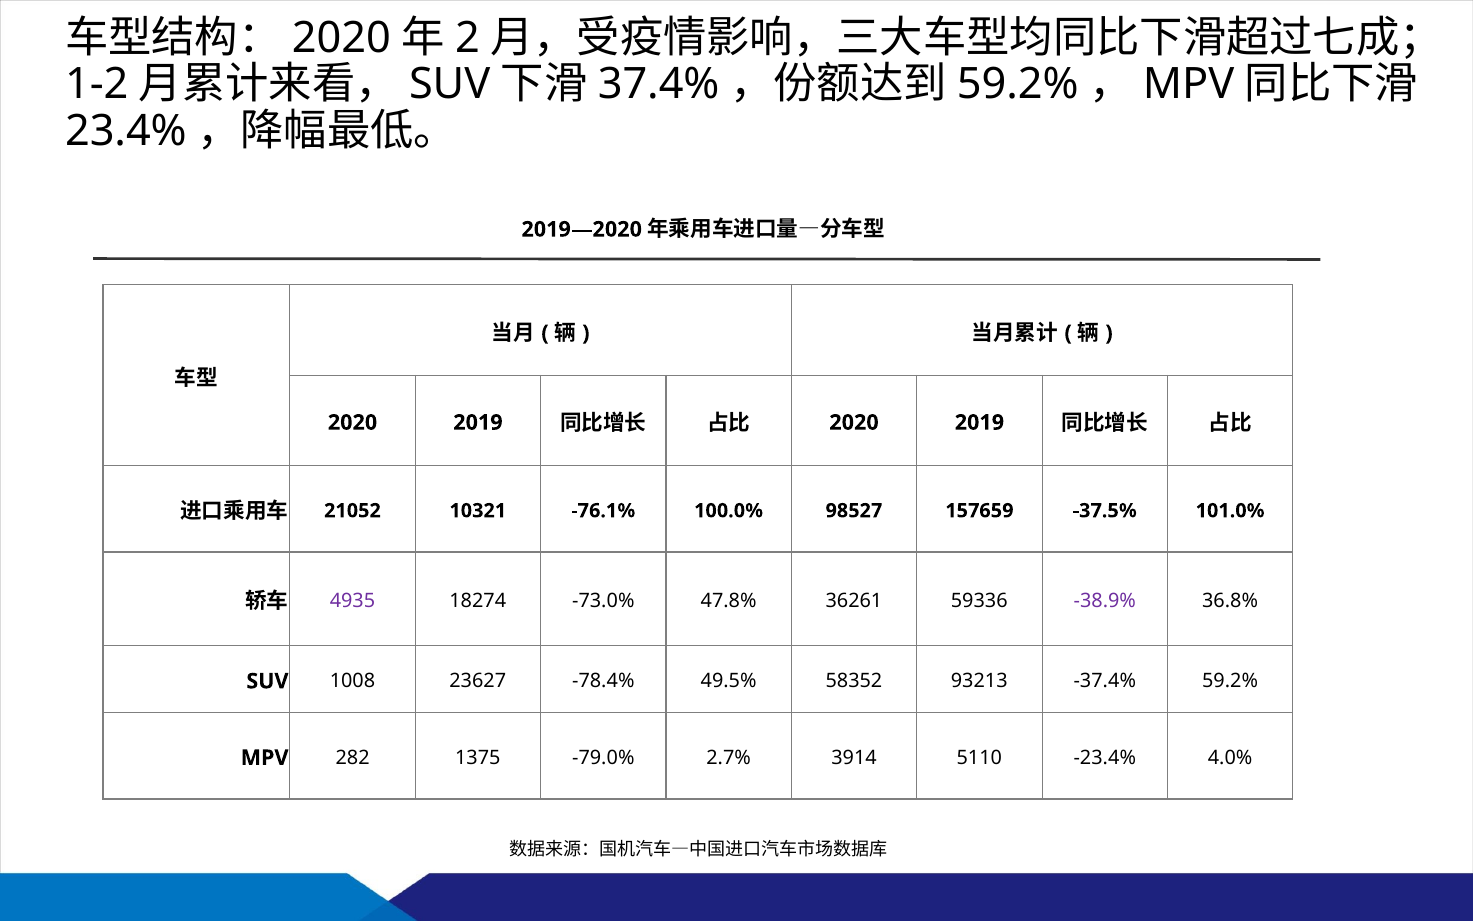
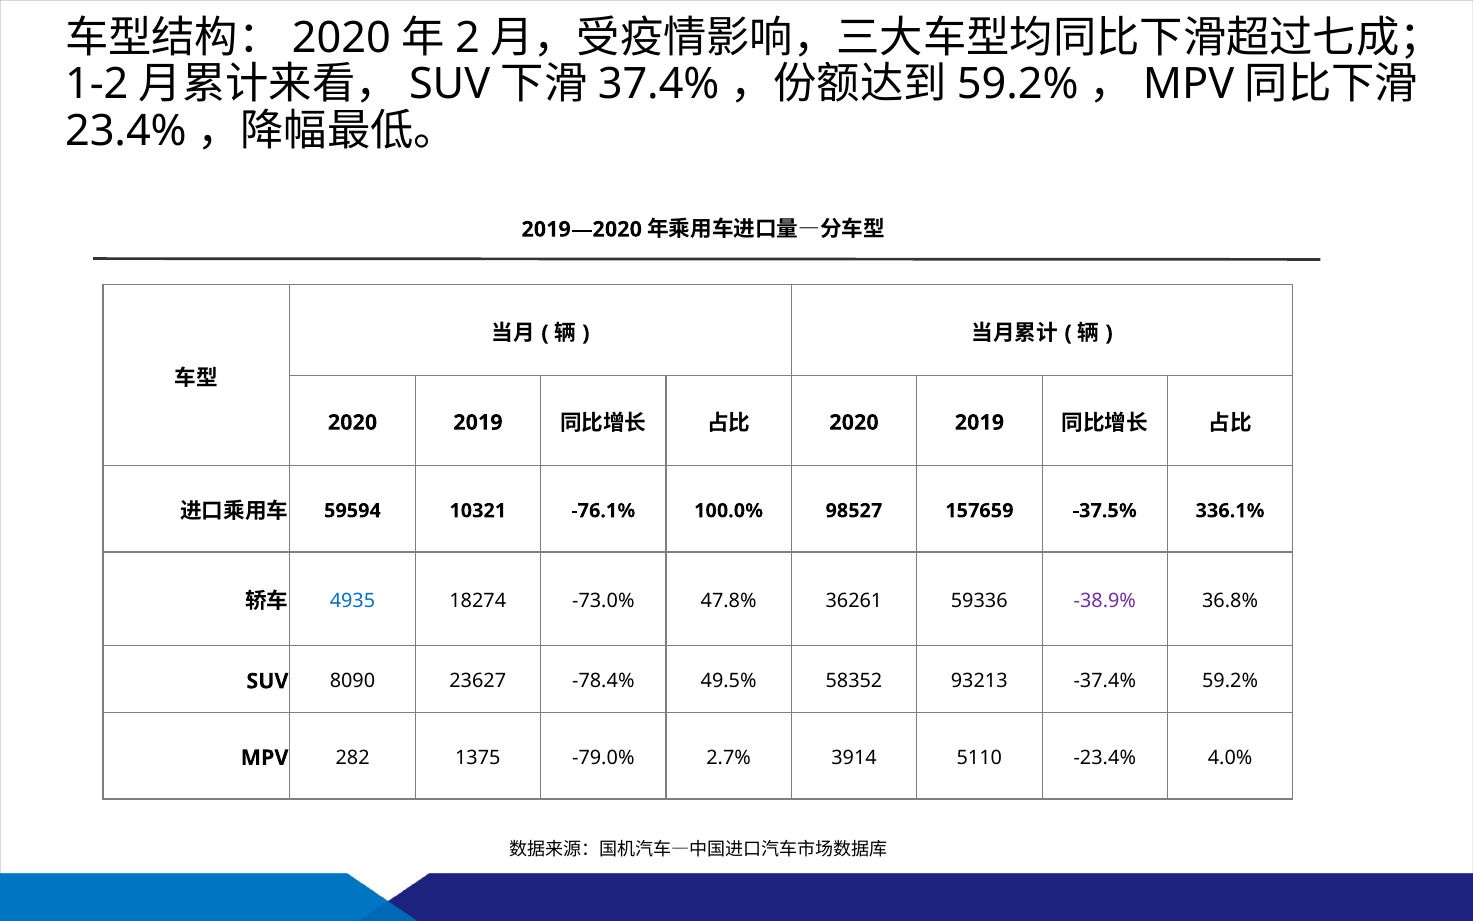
21052: 21052 -> 59594
101.0%: 101.0% -> 336.1%
4935 colour: purple -> blue
1008: 1008 -> 8090
